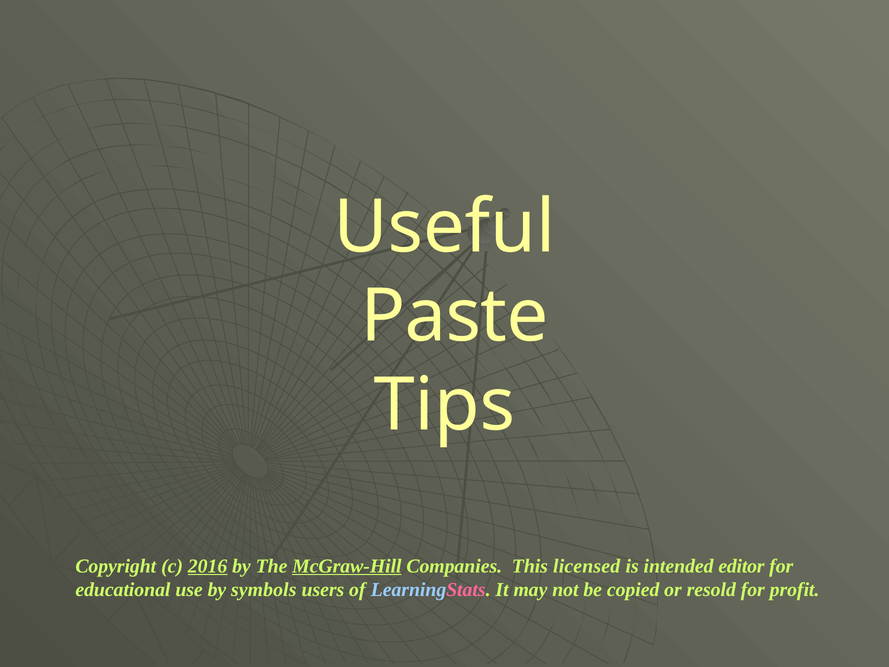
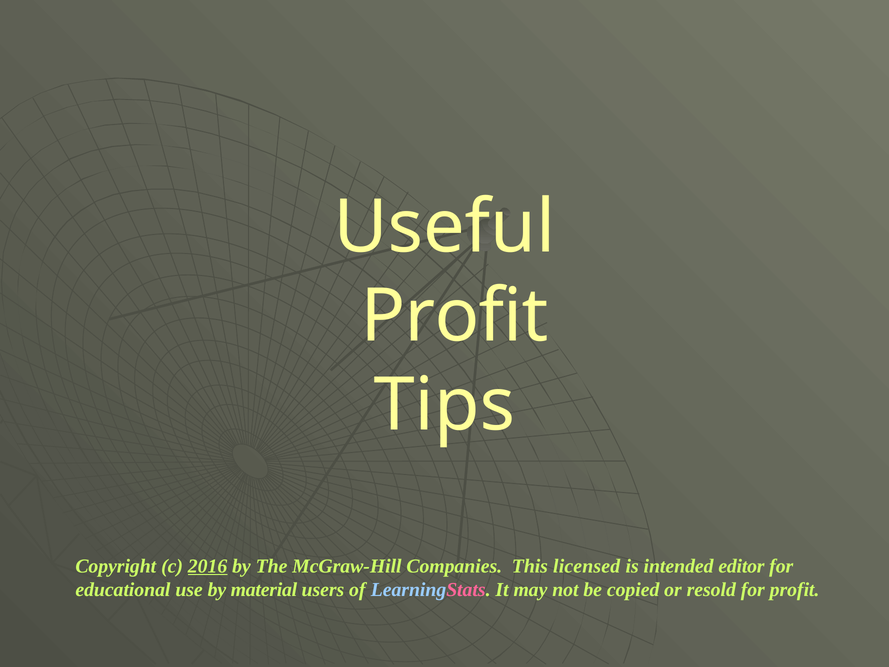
Paste at (455, 316): Paste -> Profit
McGraw-Hill underline: present -> none
symbols: symbols -> material
